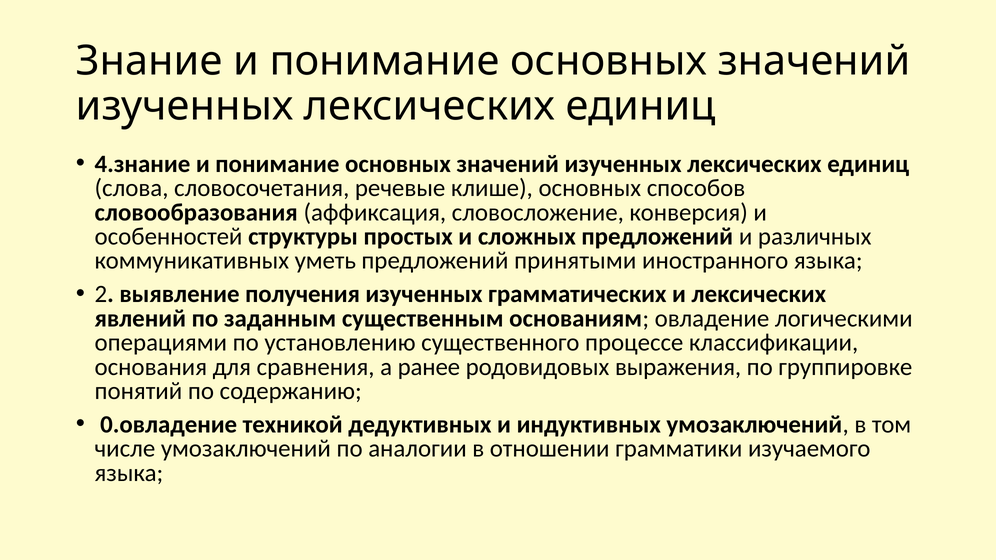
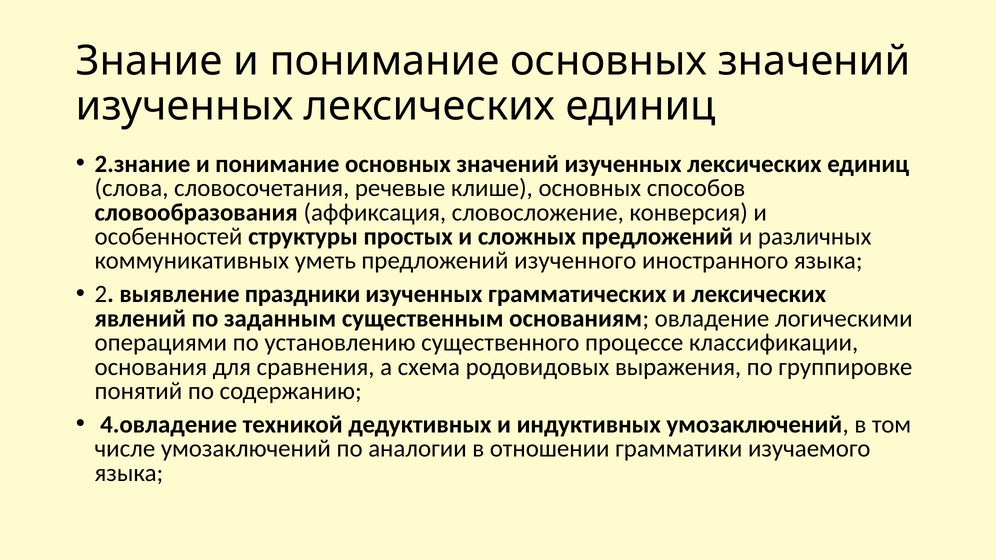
4.знание: 4.знание -> 2.знание
принятыми: принятыми -> изученного
получения: получения -> праздники
ранее: ранее -> схема
0.овладение: 0.овладение -> 4.овладение
